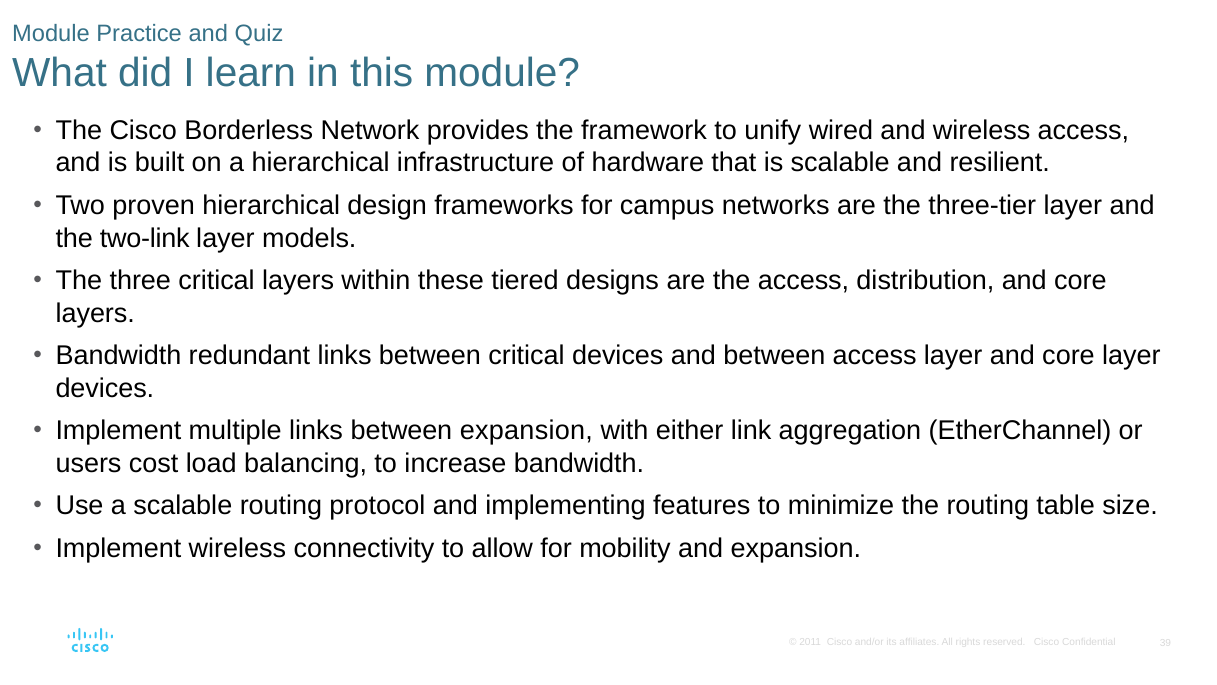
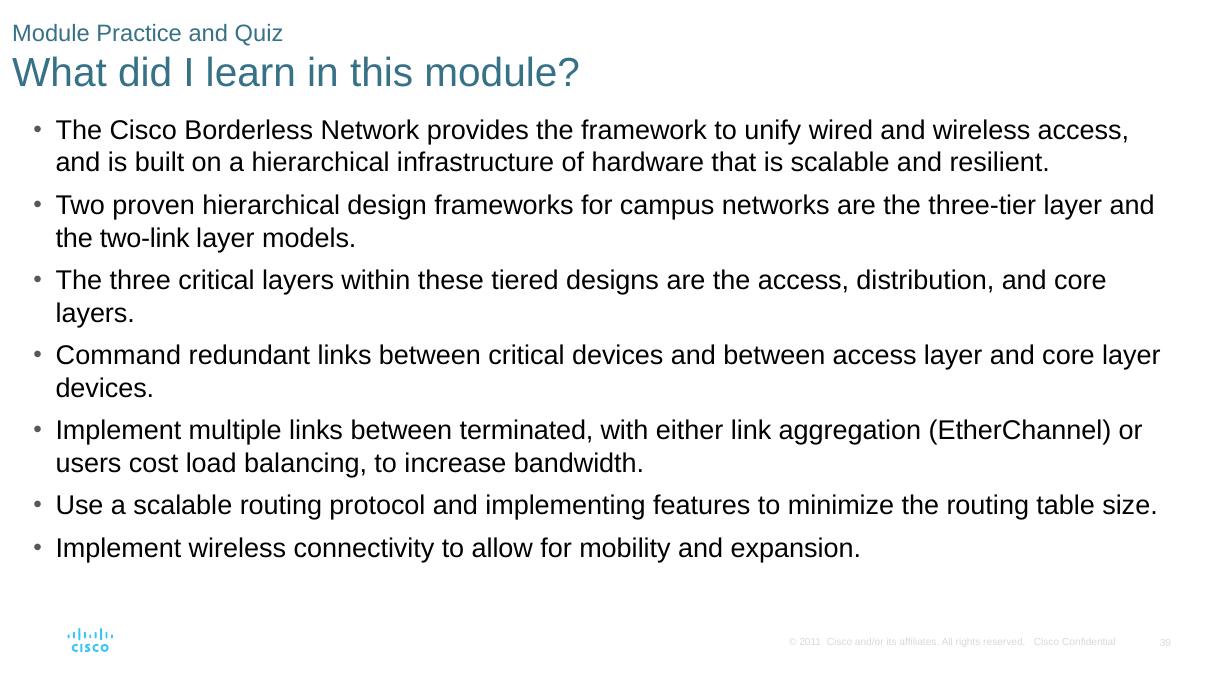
Bandwidth at (118, 356): Bandwidth -> Command
between expansion: expansion -> terminated
